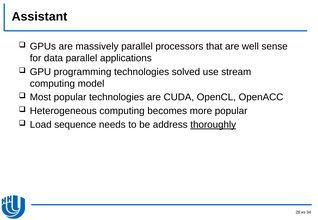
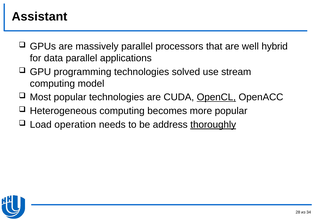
sense: sense -> hybrid
OpenCL underline: none -> present
sequence: sequence -> operation
